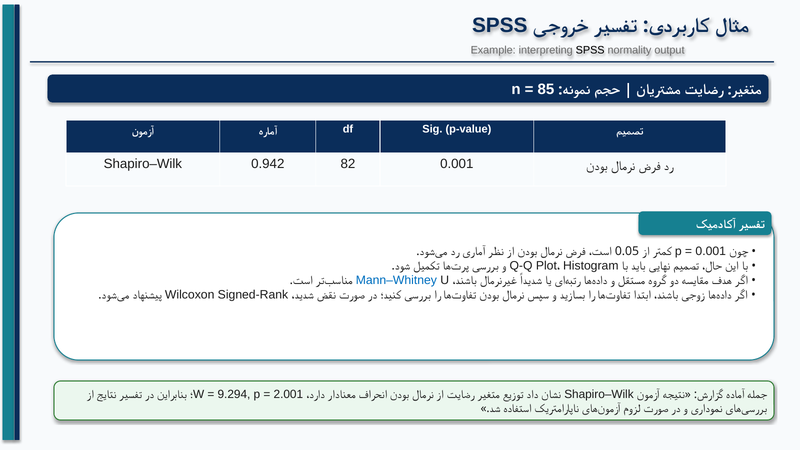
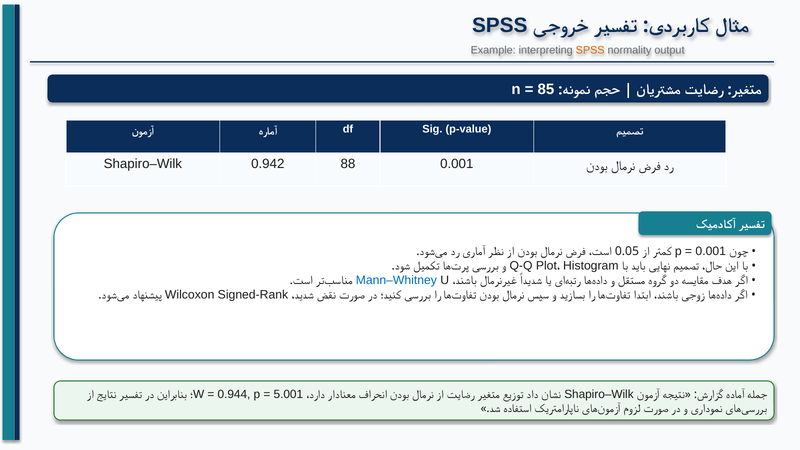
SPSS at (590, 50) colour: black -> orange
82: 82 -> 88
9.294: 9.294 -> 0.944
2.001: 2.001 -> 5.001
